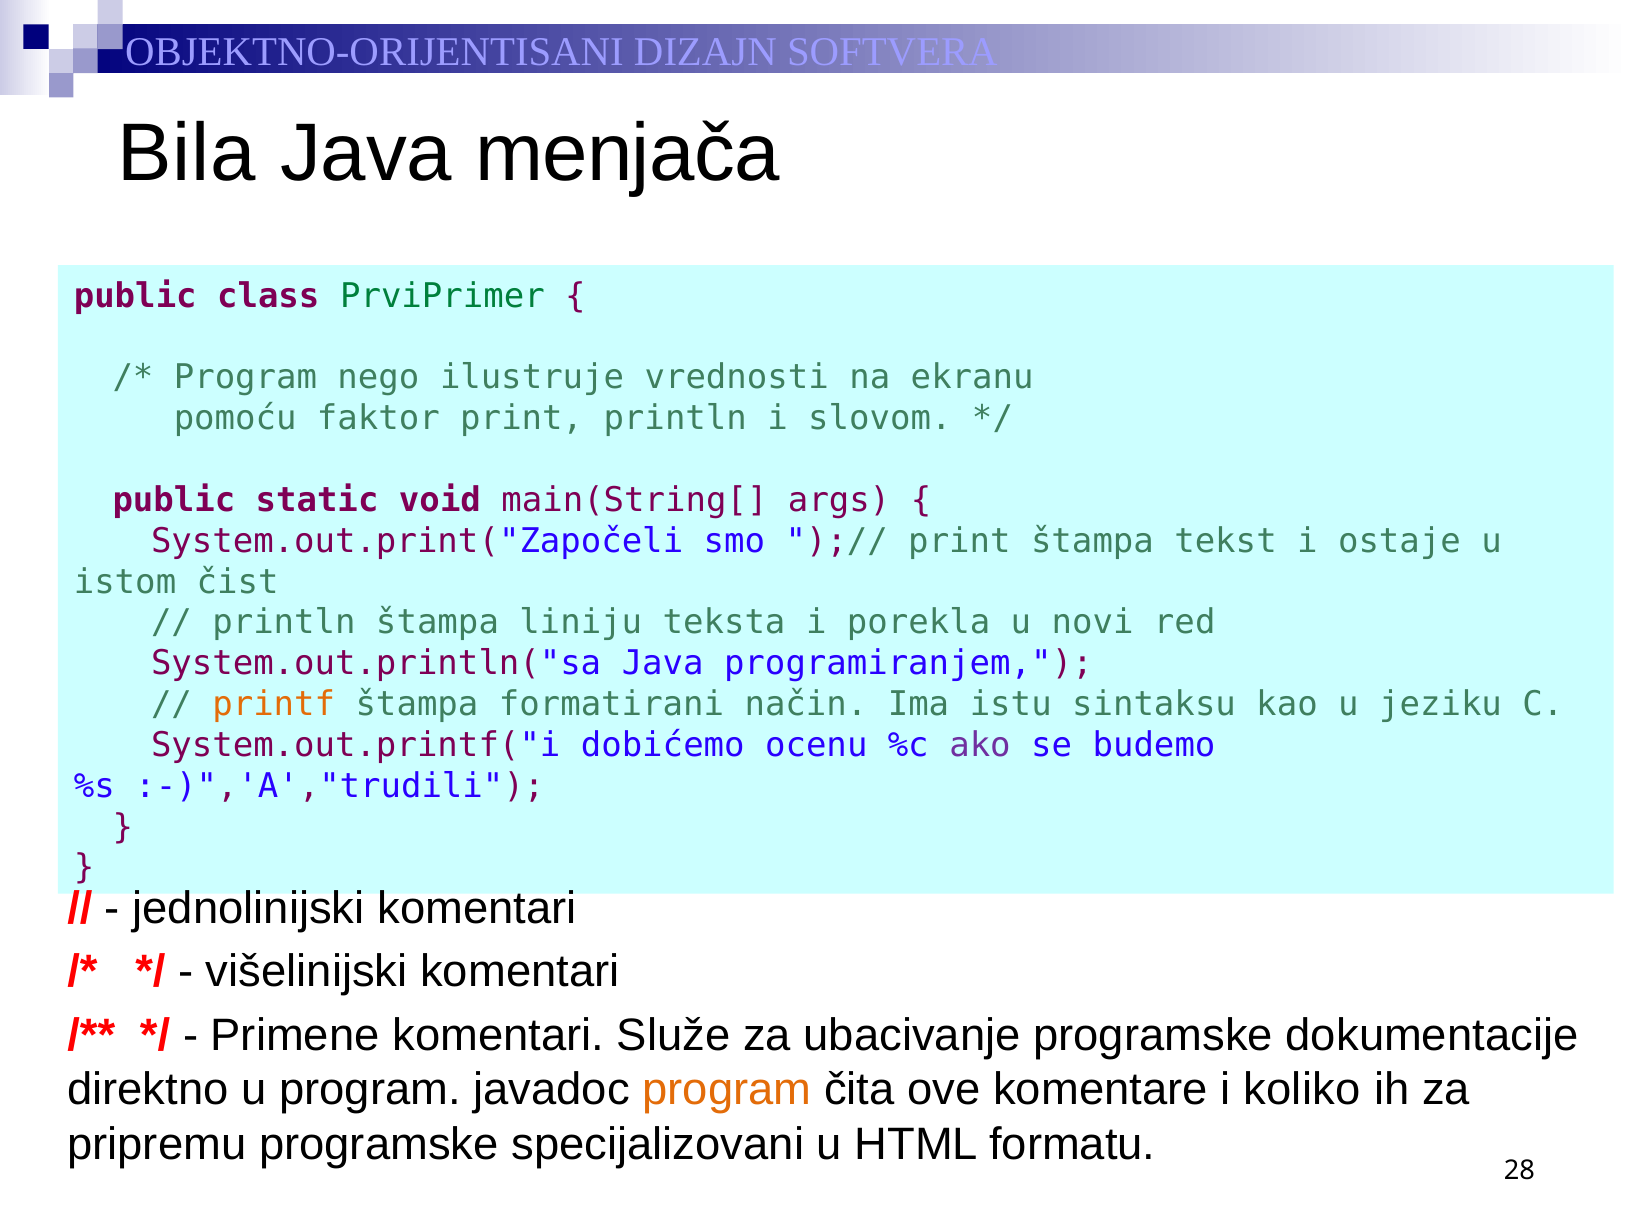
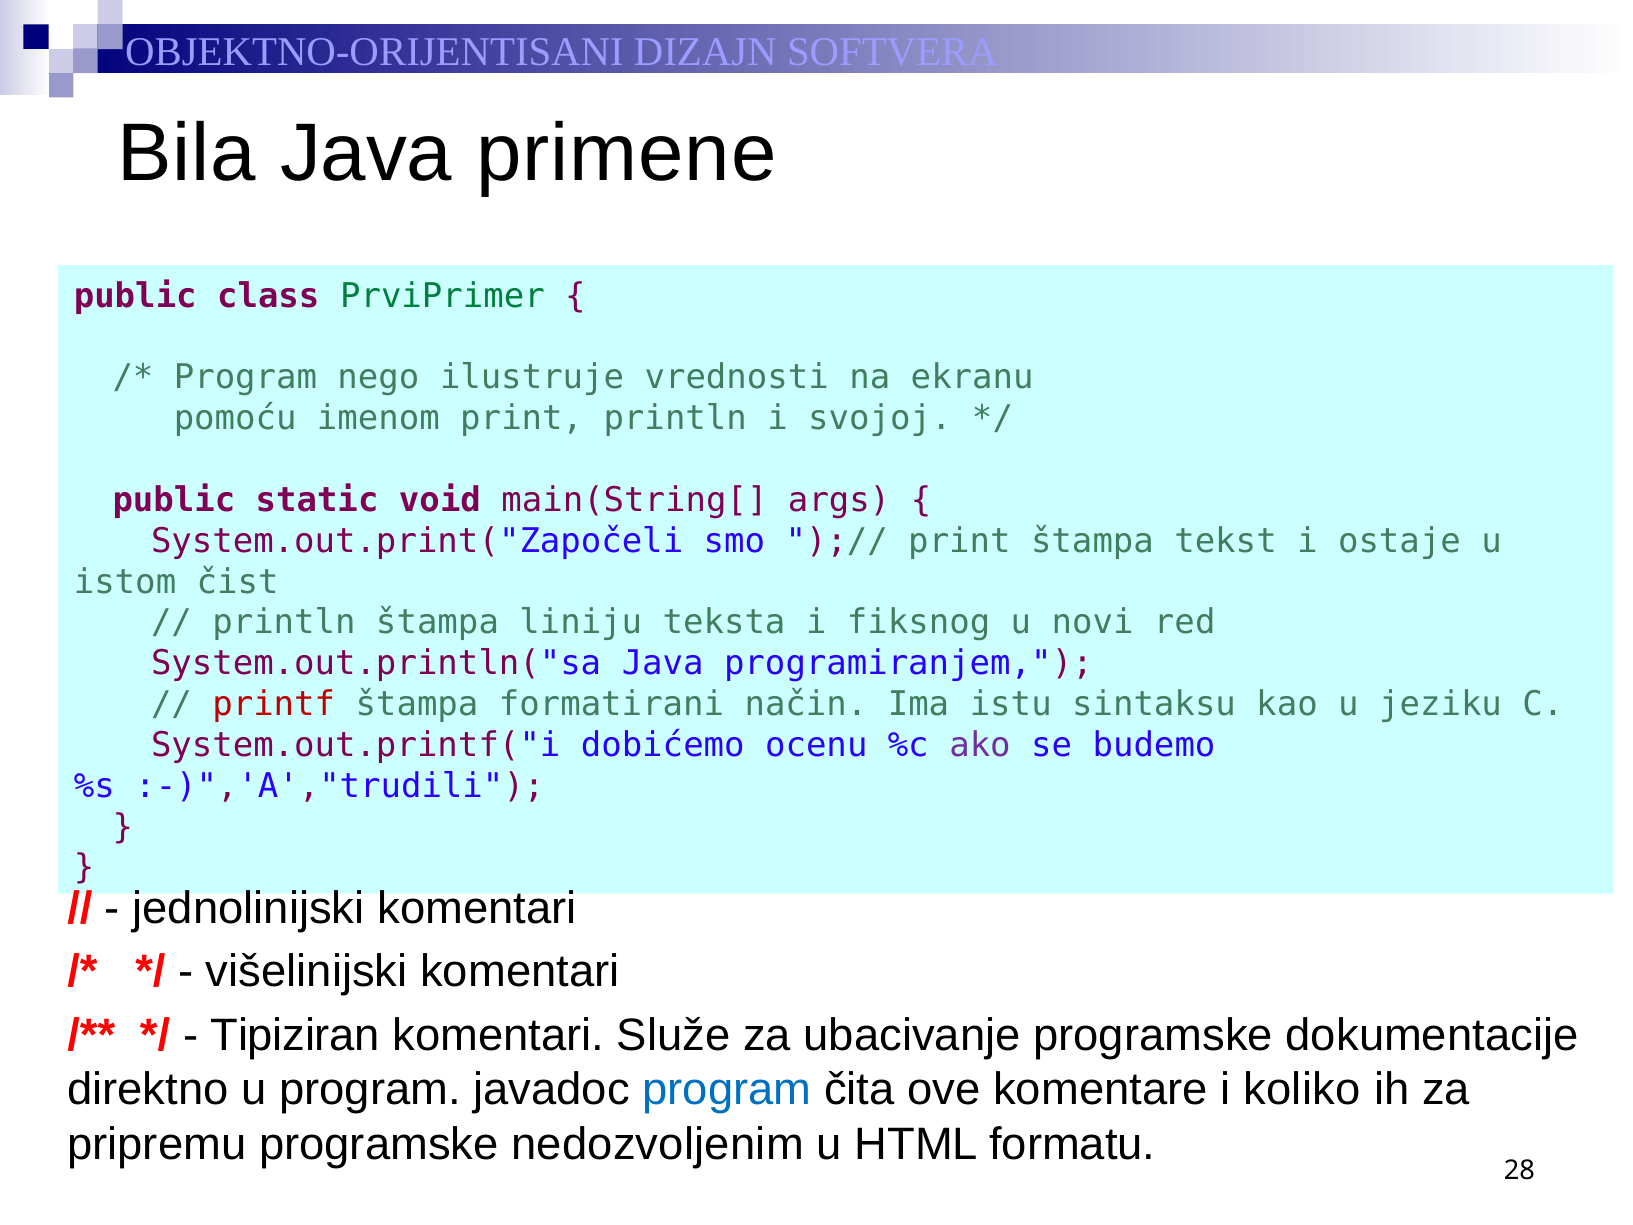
menjača: menjača -> primene
faktor: faktor -> imenom
slovom: slovom -> svojoj
porekla: porekla -> fiksnog
printf colour: orange -> red
Primene: Primene -> Tipiziran
program at (727, 1089) colour: orange -> blue
specijalizovani: specijalizovani -> nedozvoljenim
